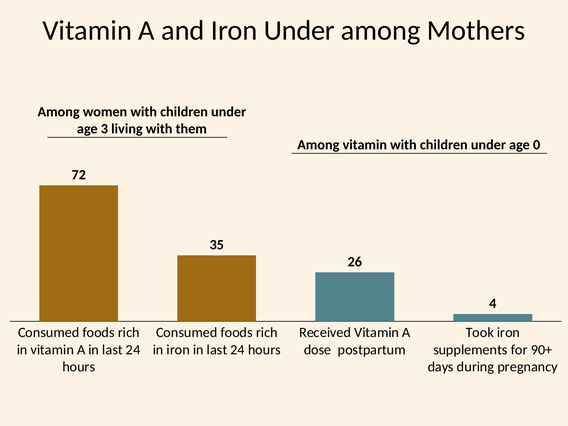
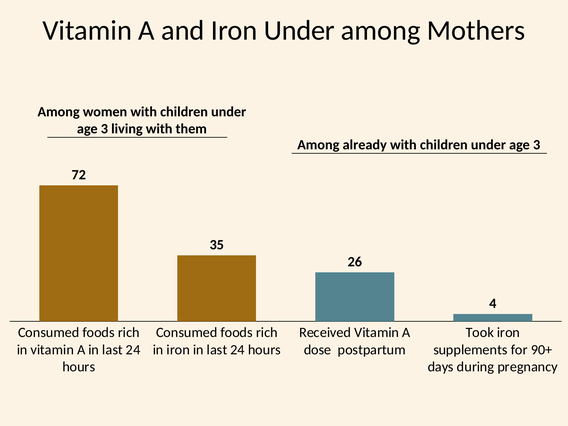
Among vitamin: vitamin -> already
0 at (537, 145): 0 -> 3
